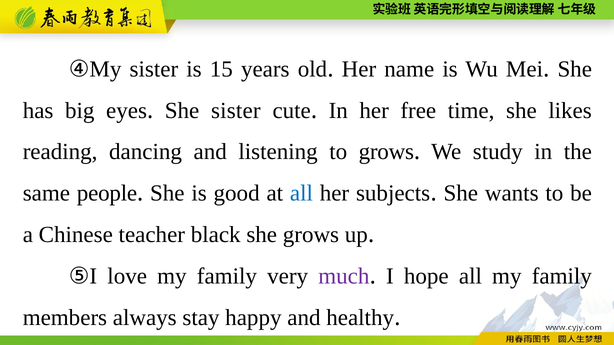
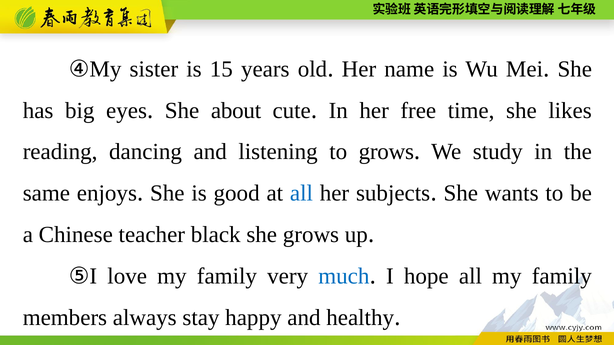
She sister: sister -> about
people: people -> enjoys
much colour: purple -> blue
